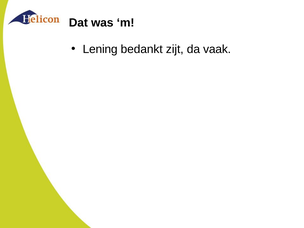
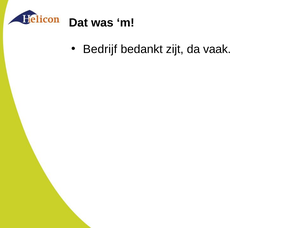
Lening: Lening -> Bedrijf
